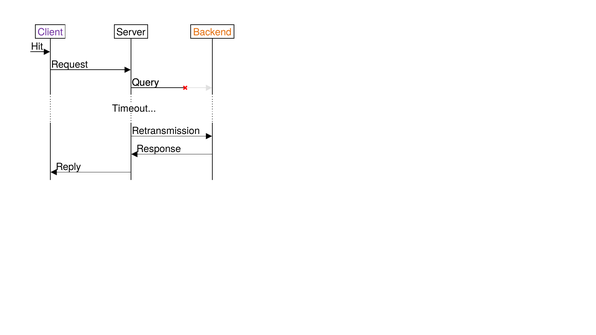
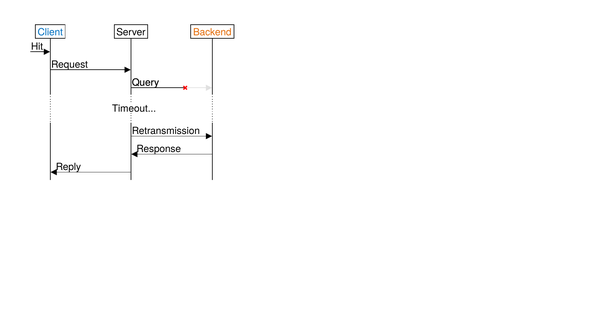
Client colour: purple -> blue
